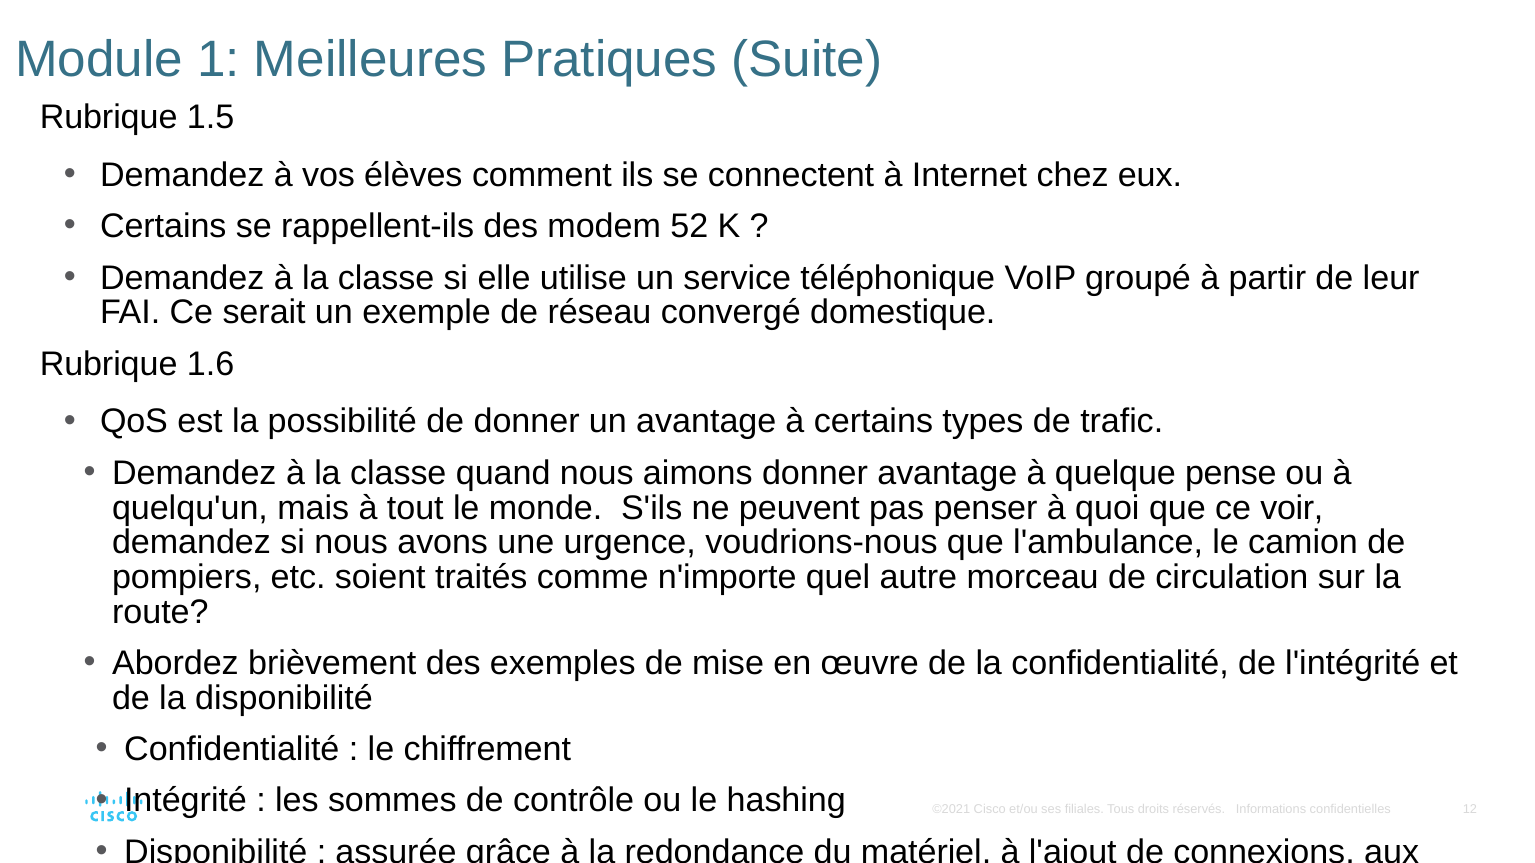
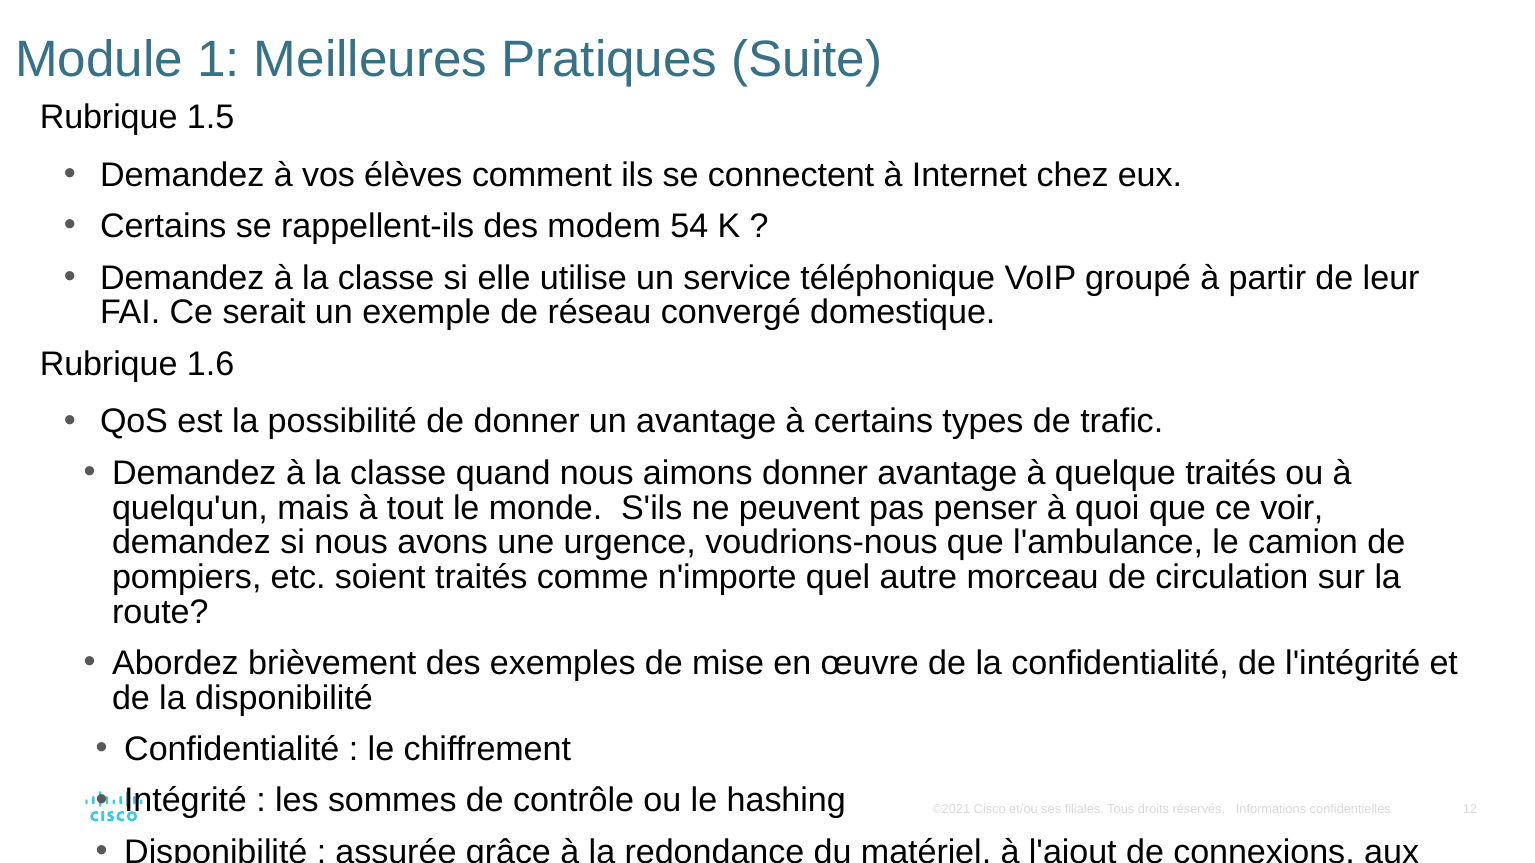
52: 52 -> 54
quelque pense: pense -> traités
